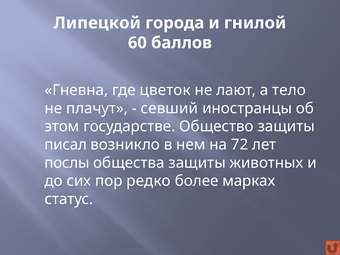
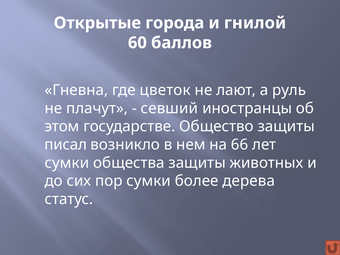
Липецкой: Липецкой -> Открытые
тело: тело -> руль
72: 72 -> 66
послы at (67, 163): послы -> сумки
пор редко: редко -> сумки
марках: марках -> дерева
